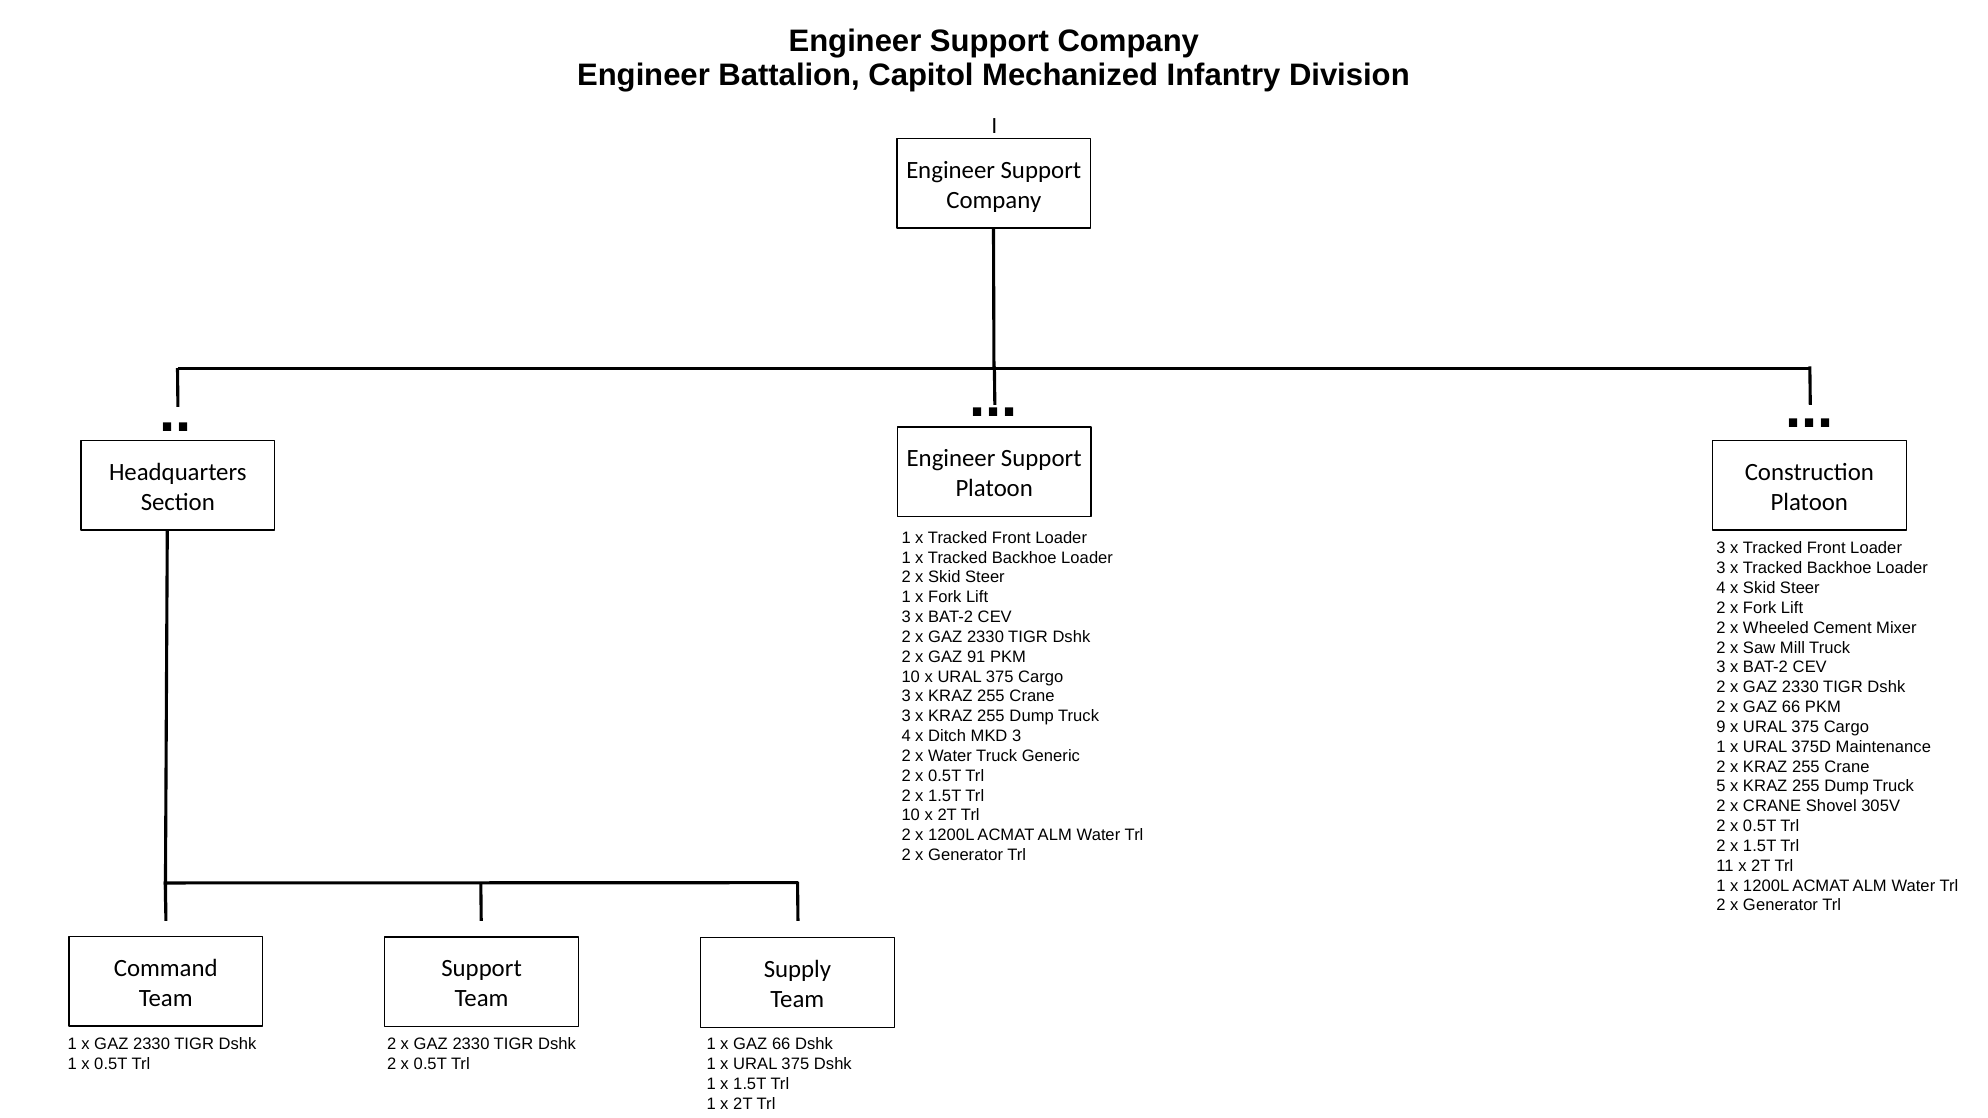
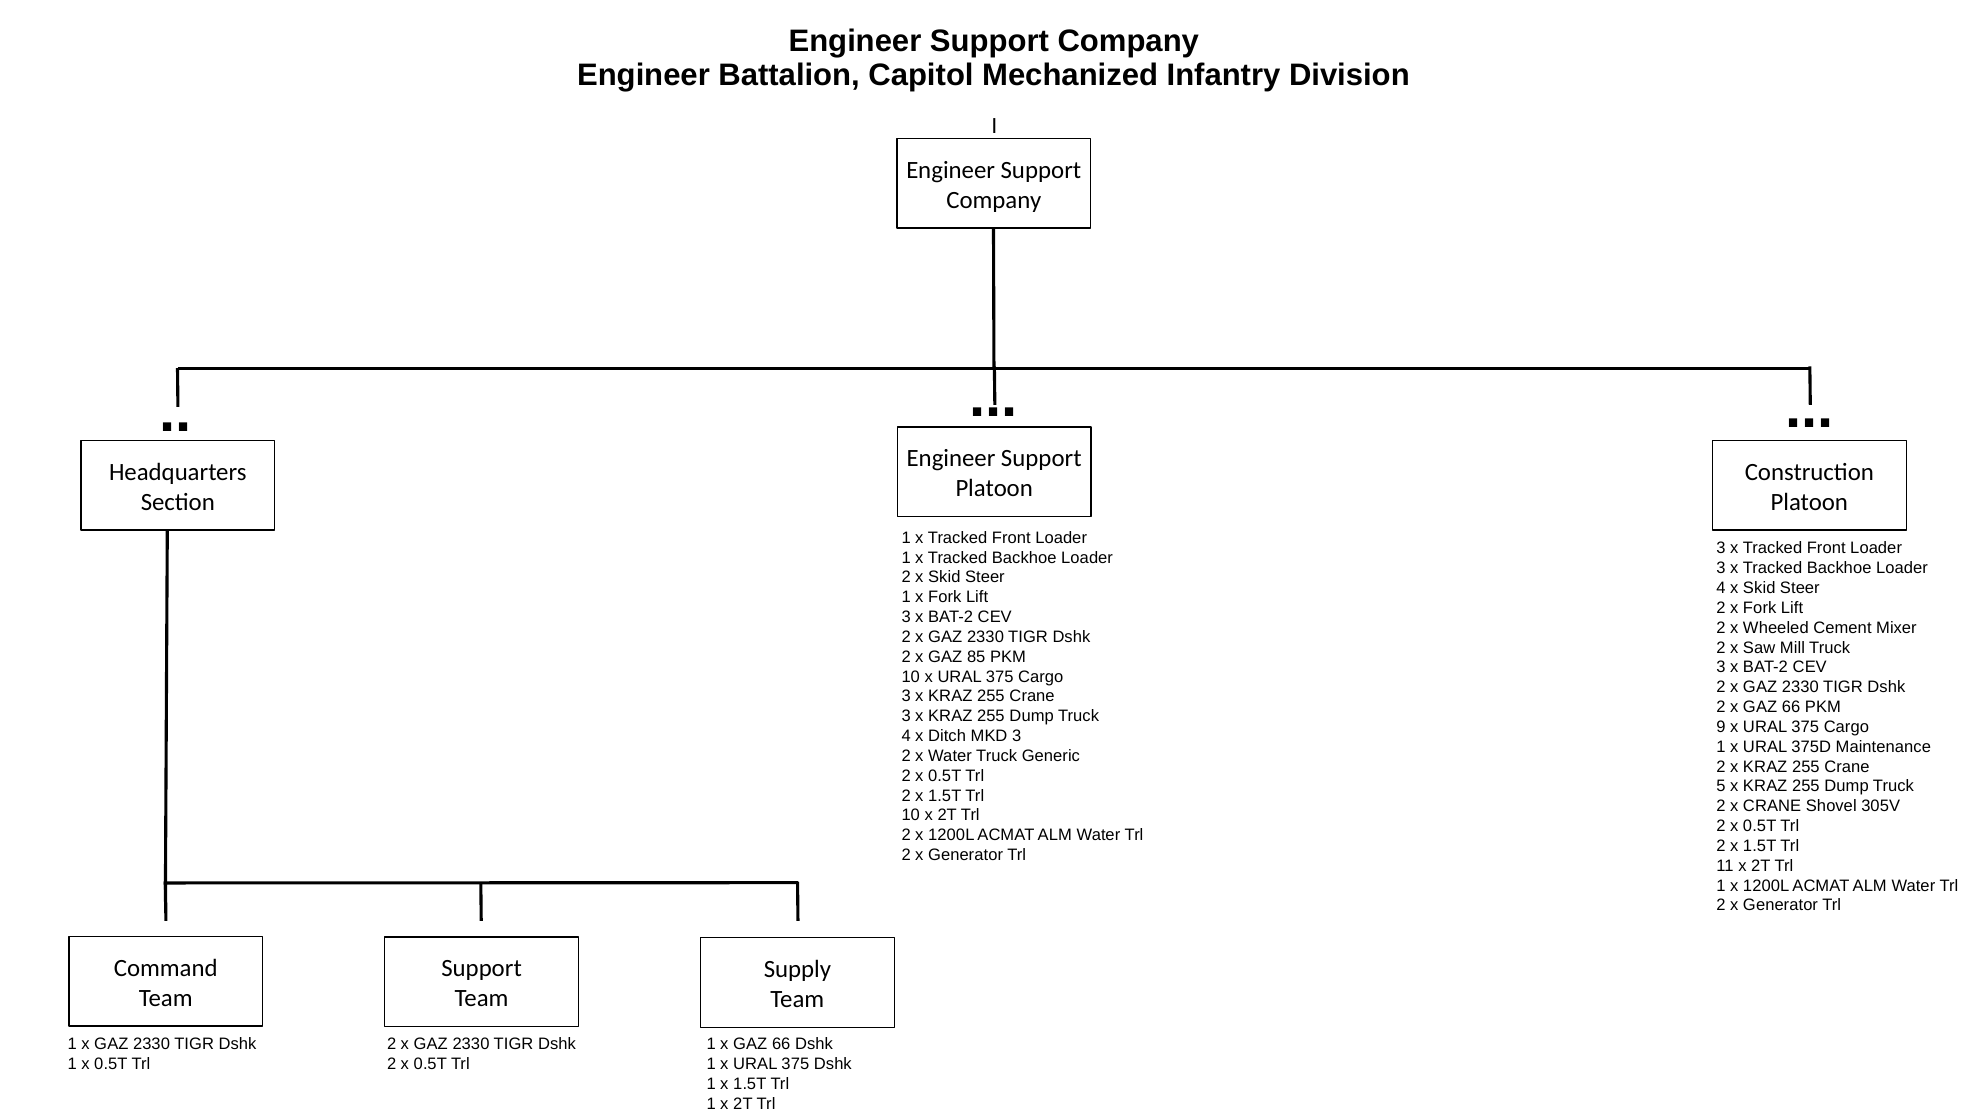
91: 91 -> 85
